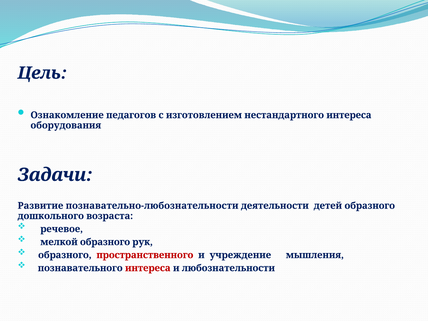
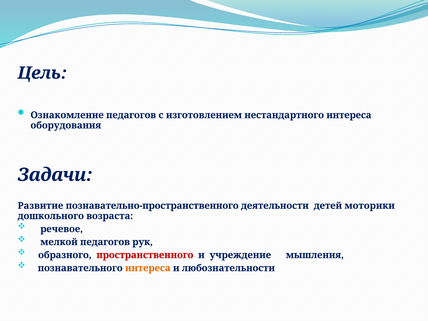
познавательно-любознательности: познавательно-любознательности -> познавательно-пространственного
детей образного: образного -> моторики
мелкой образного: образного -> педагогов
интереса at (148, 268) colour: red -> orange
